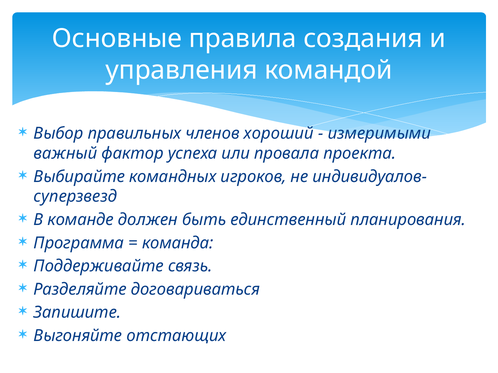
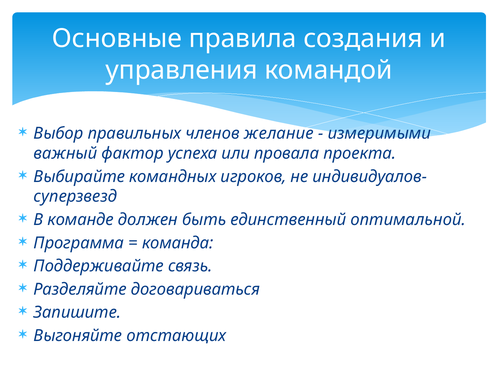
хороший: хороший -> желание
планирования: планирования -> оптимальной
